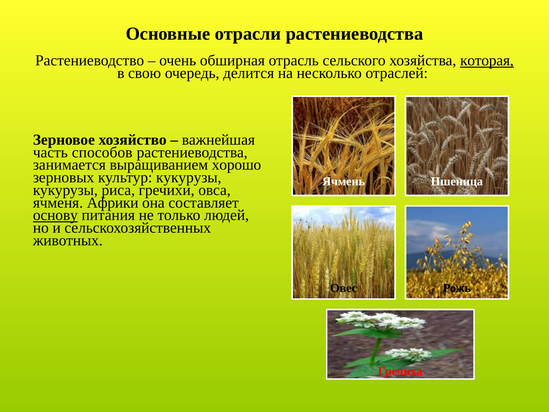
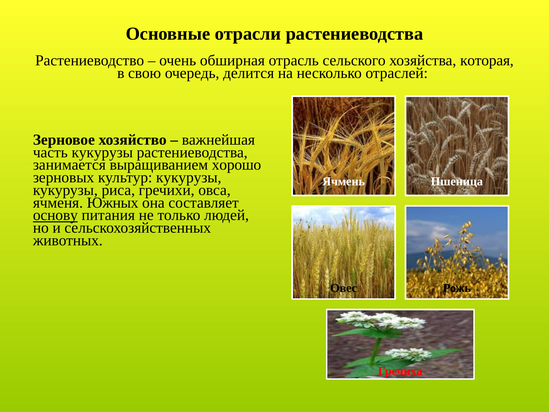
которая underline: present -> none
часть способов: способов -> кукурузы
Африки: Африки -> Южных
